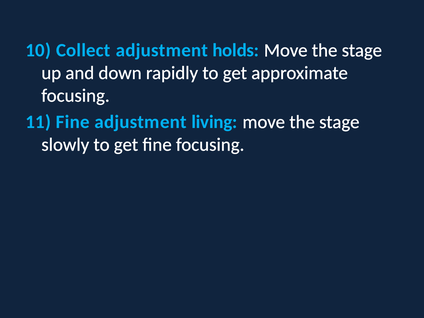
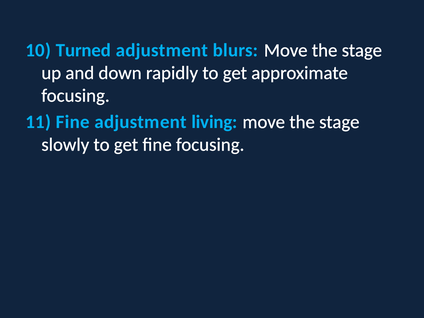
Collect: Collect -> Turned
holds: holds -> blurs
